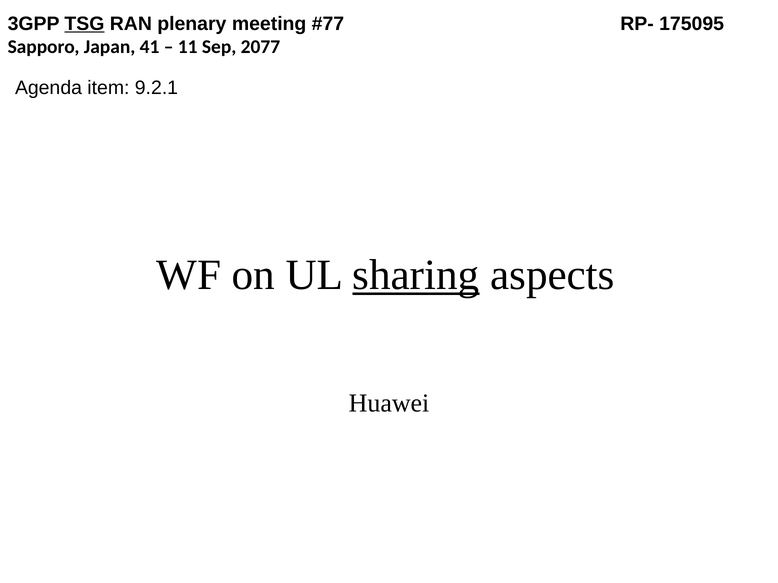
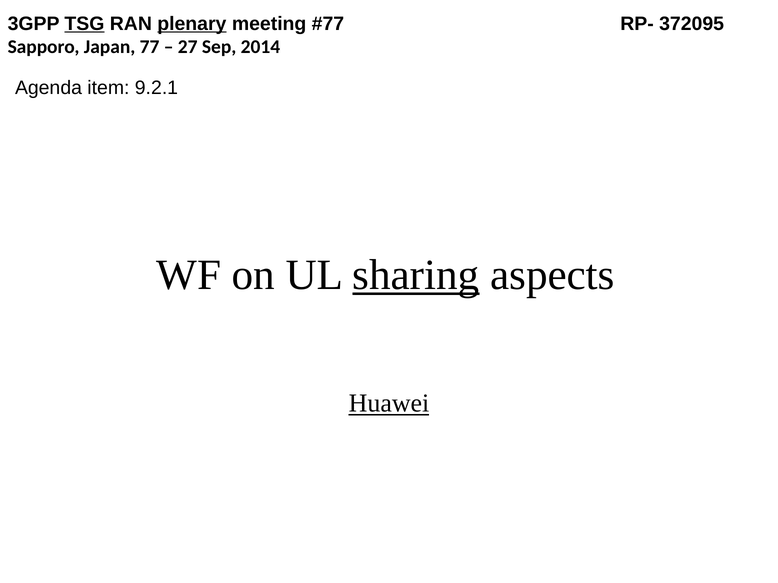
plenary underline: none -> present
175095: 175095 -> 372095
41: 41 -> 77
11: 11 -> 27
2077: 2077 -> 2014
Huawei underline: none -> present
